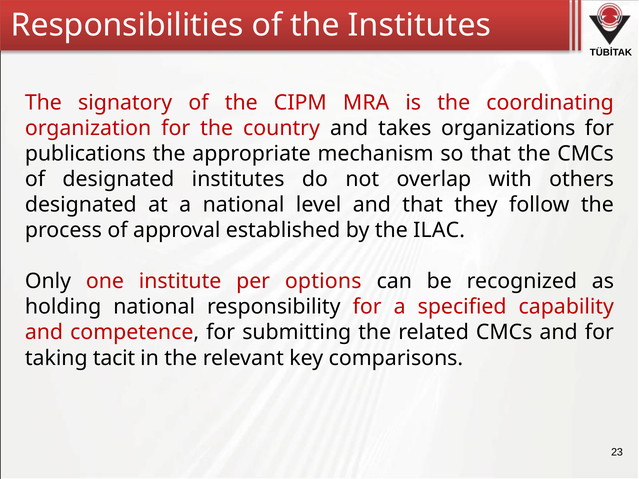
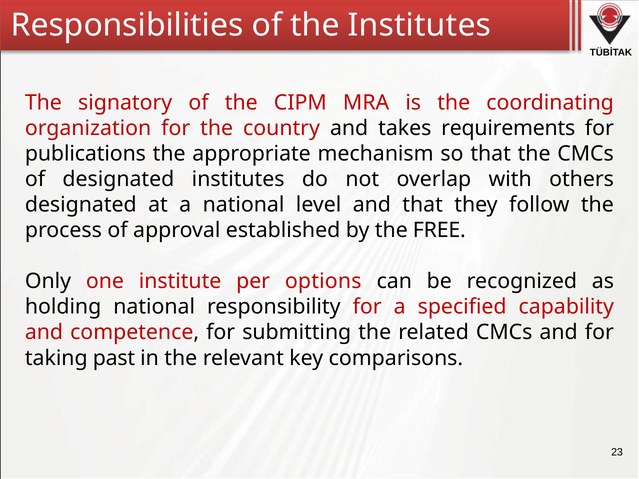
organizations: organizations -> requirements
ILAC: ILAC -> FREE
tacit: tacit -> past
